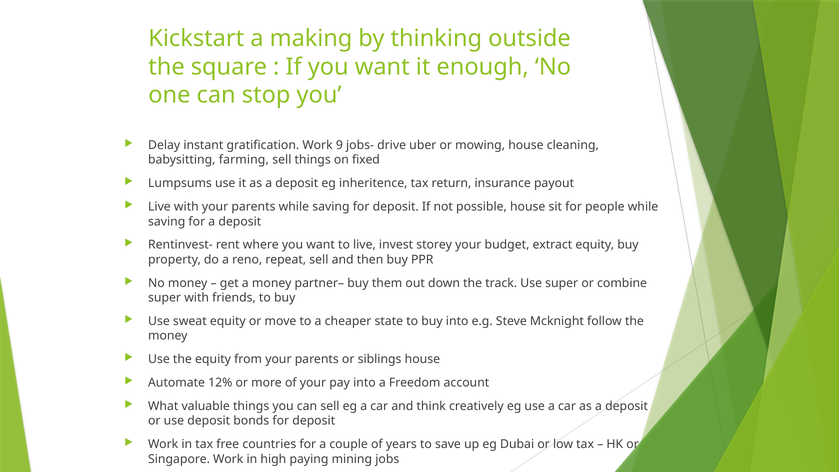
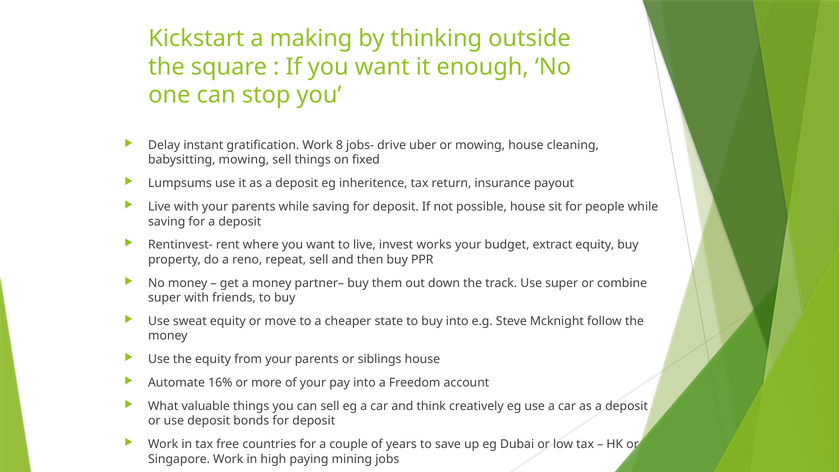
9: 9 -> 8
babysitting farming: farming -> mowing
storey: storey -> works
12%: 12% -> 16%
